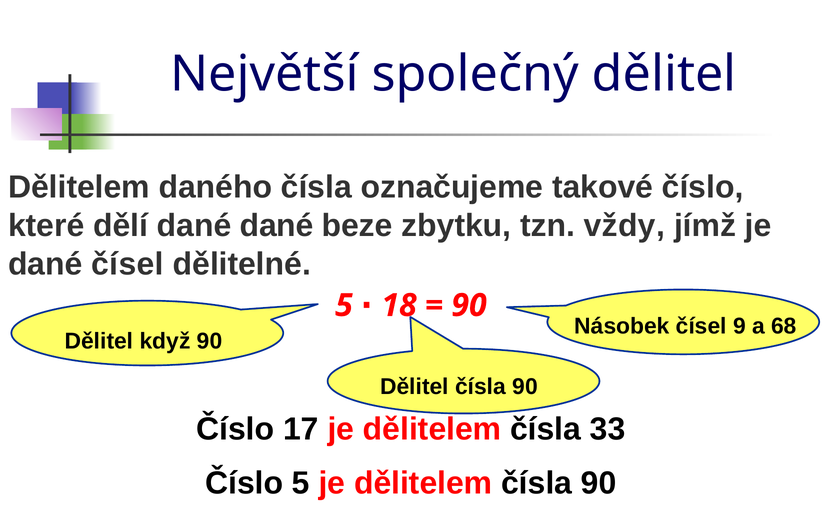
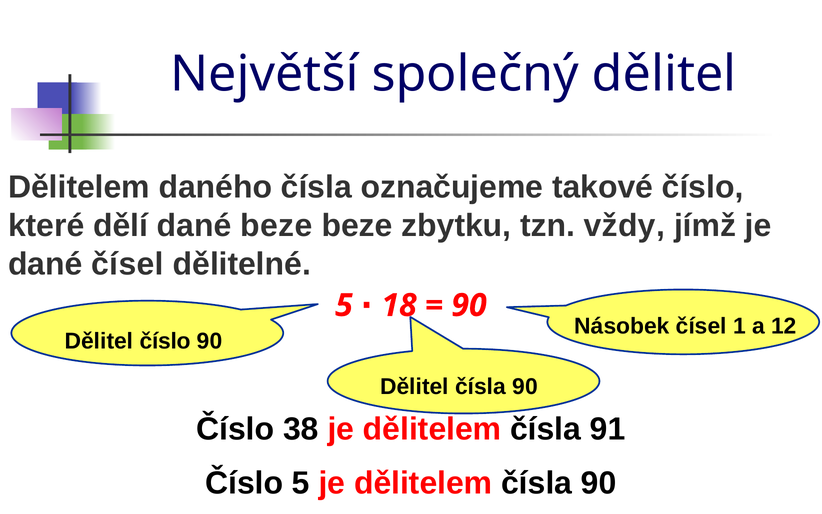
dané dané: dané -> beze
9: 9 -> 1
68: 68 -> 12
Dělitel když: když -> číslo
17: 17 -> 38
33: 33 -> 91
